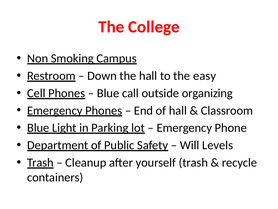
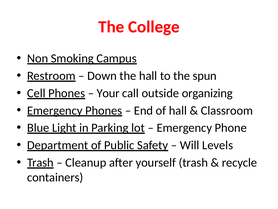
easy: easy -> spun
Blue at (108, 93): Blue -> Your
